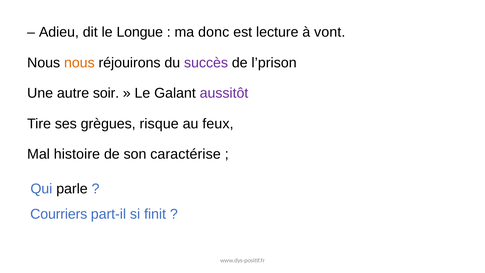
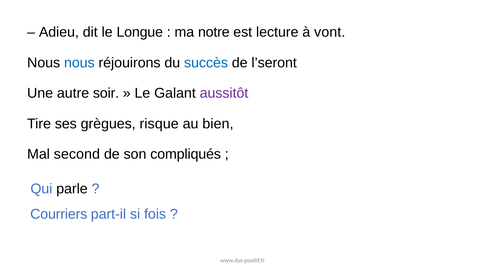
donc: donc -> notre
nous at (79, 63) colour: orange -> blue
succès colour: purple -> blue
l’prison: l’prison -> l’seront
feux: feux -> bien
histoire: histoire -> second
caractérise: caractérise -> compliqués
finit: finit -> fois
